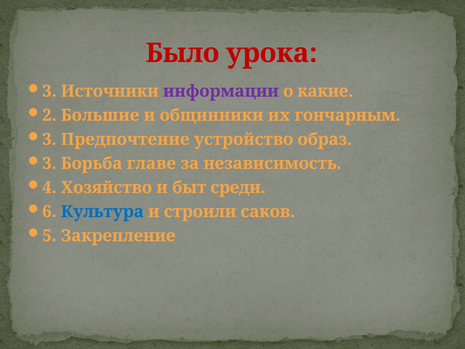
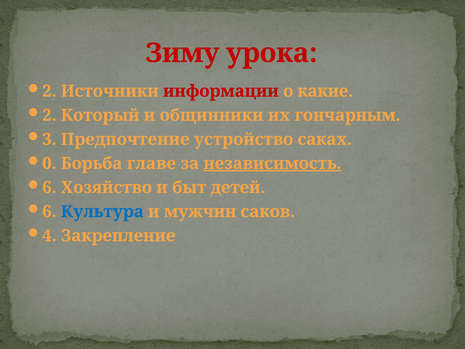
Было: Было -> Зиму
3 at (49, 91): 3 -> 2
информации colour: purple -> red
Большие: Большие -> Который
образ: образ -> саках
3 at (49, 163): 3 -> 0
независимость underline: none -> present
4 at (49, 187): 4 -> 6
среди: среди -> детей
строили: строили -> мужчин
5: 5 -> 4
